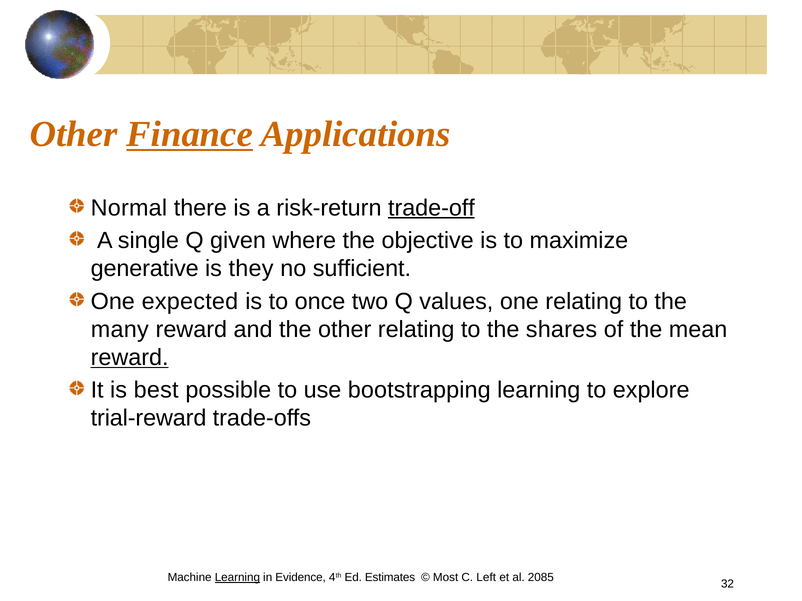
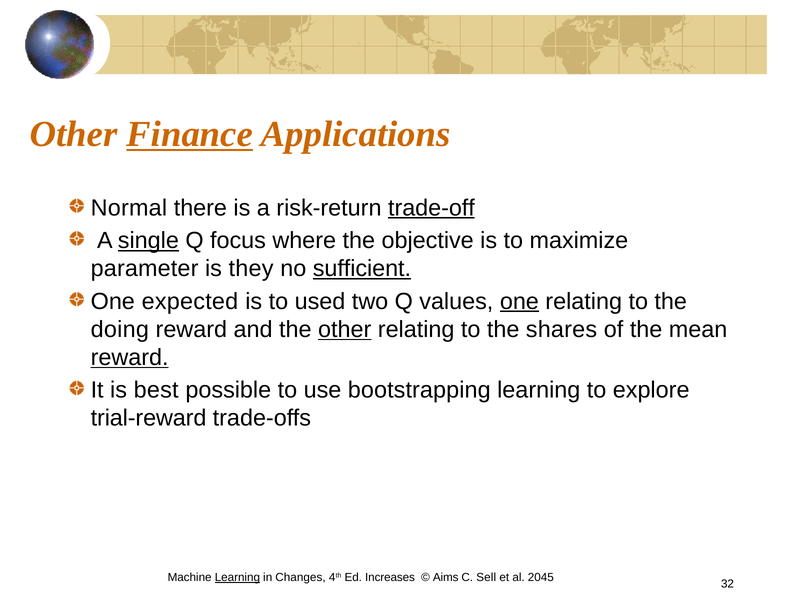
single underline: none -> present
given: given -> focus
generative: generative -> parameter
sufficient underline: none -> present
once: once -> used
one at (519, 302) underline: none -> present
many: many -> doing
other at (345, 330) underline: none -> present
Evidence: Evidence -> Changes
Estimates: Estimates -> Increases
Most: Most -> Aims
Left: Left -> Sell
2085: 2085 -> 2045
